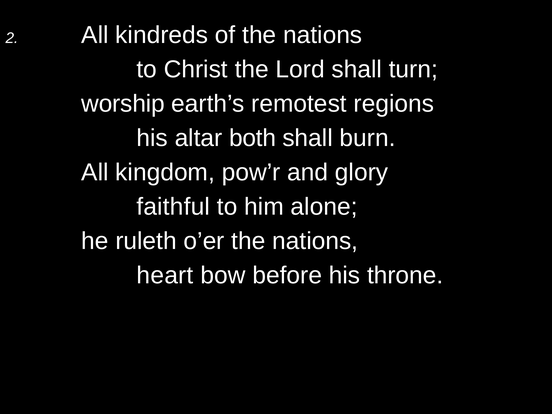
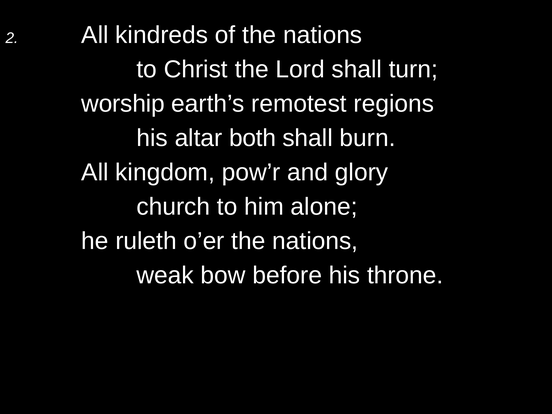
faithful: faithful -> church
heart: heart -> weak
